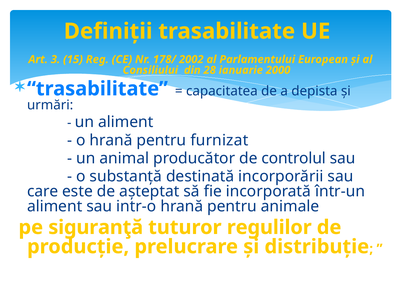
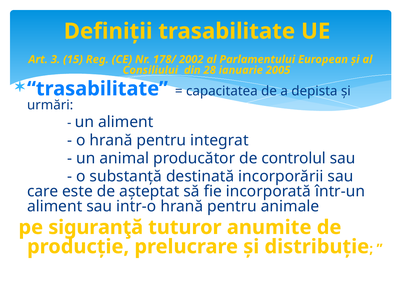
2000: 2000 -> 2005
furnizat: furnizat -> integrat
regulilor: regulilor -> anumite
